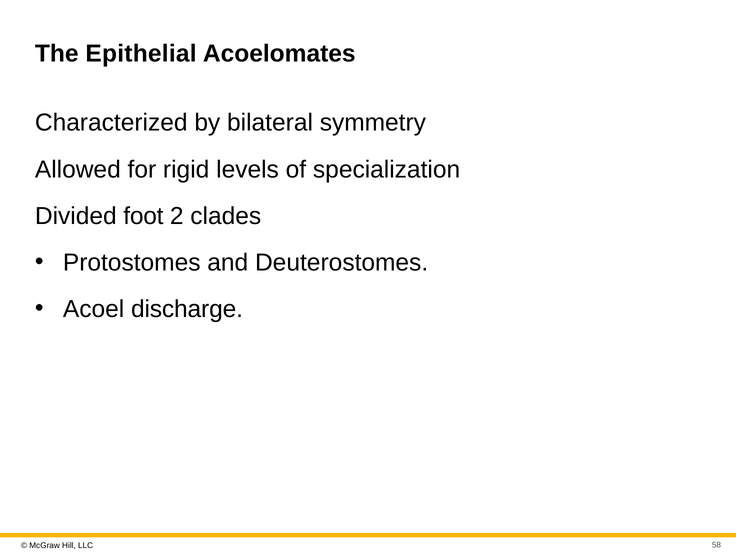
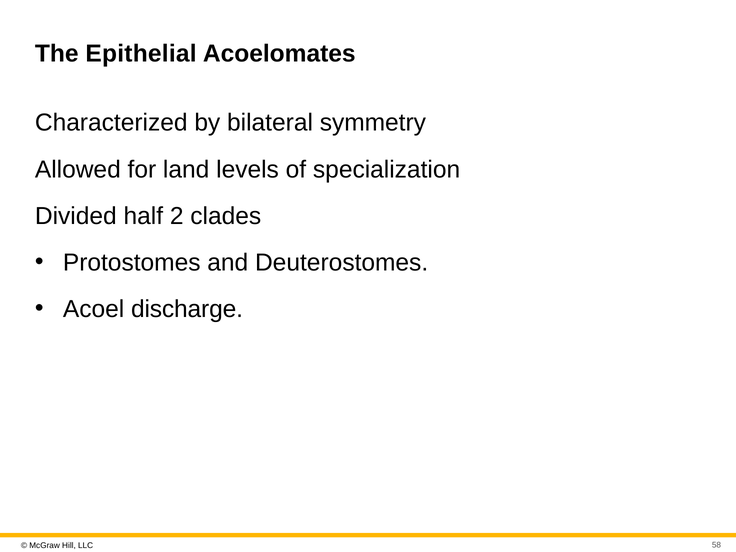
rigid: rigid -> land
foot: foot -> half
